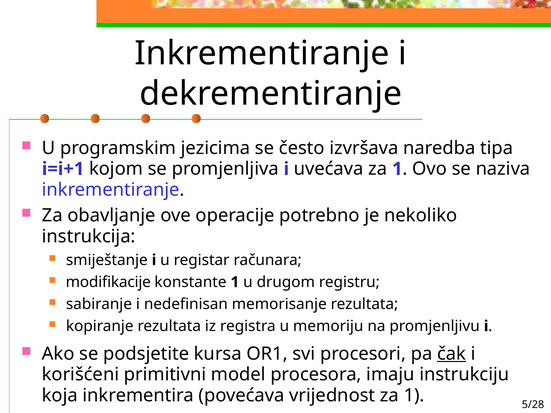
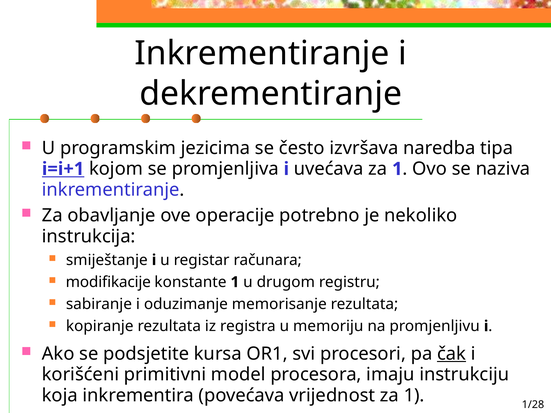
i=i+1 underline: none -> present
nedefinisan: nedefinisan -> oduzimanje
5/28: 5/28 -> 1/28
